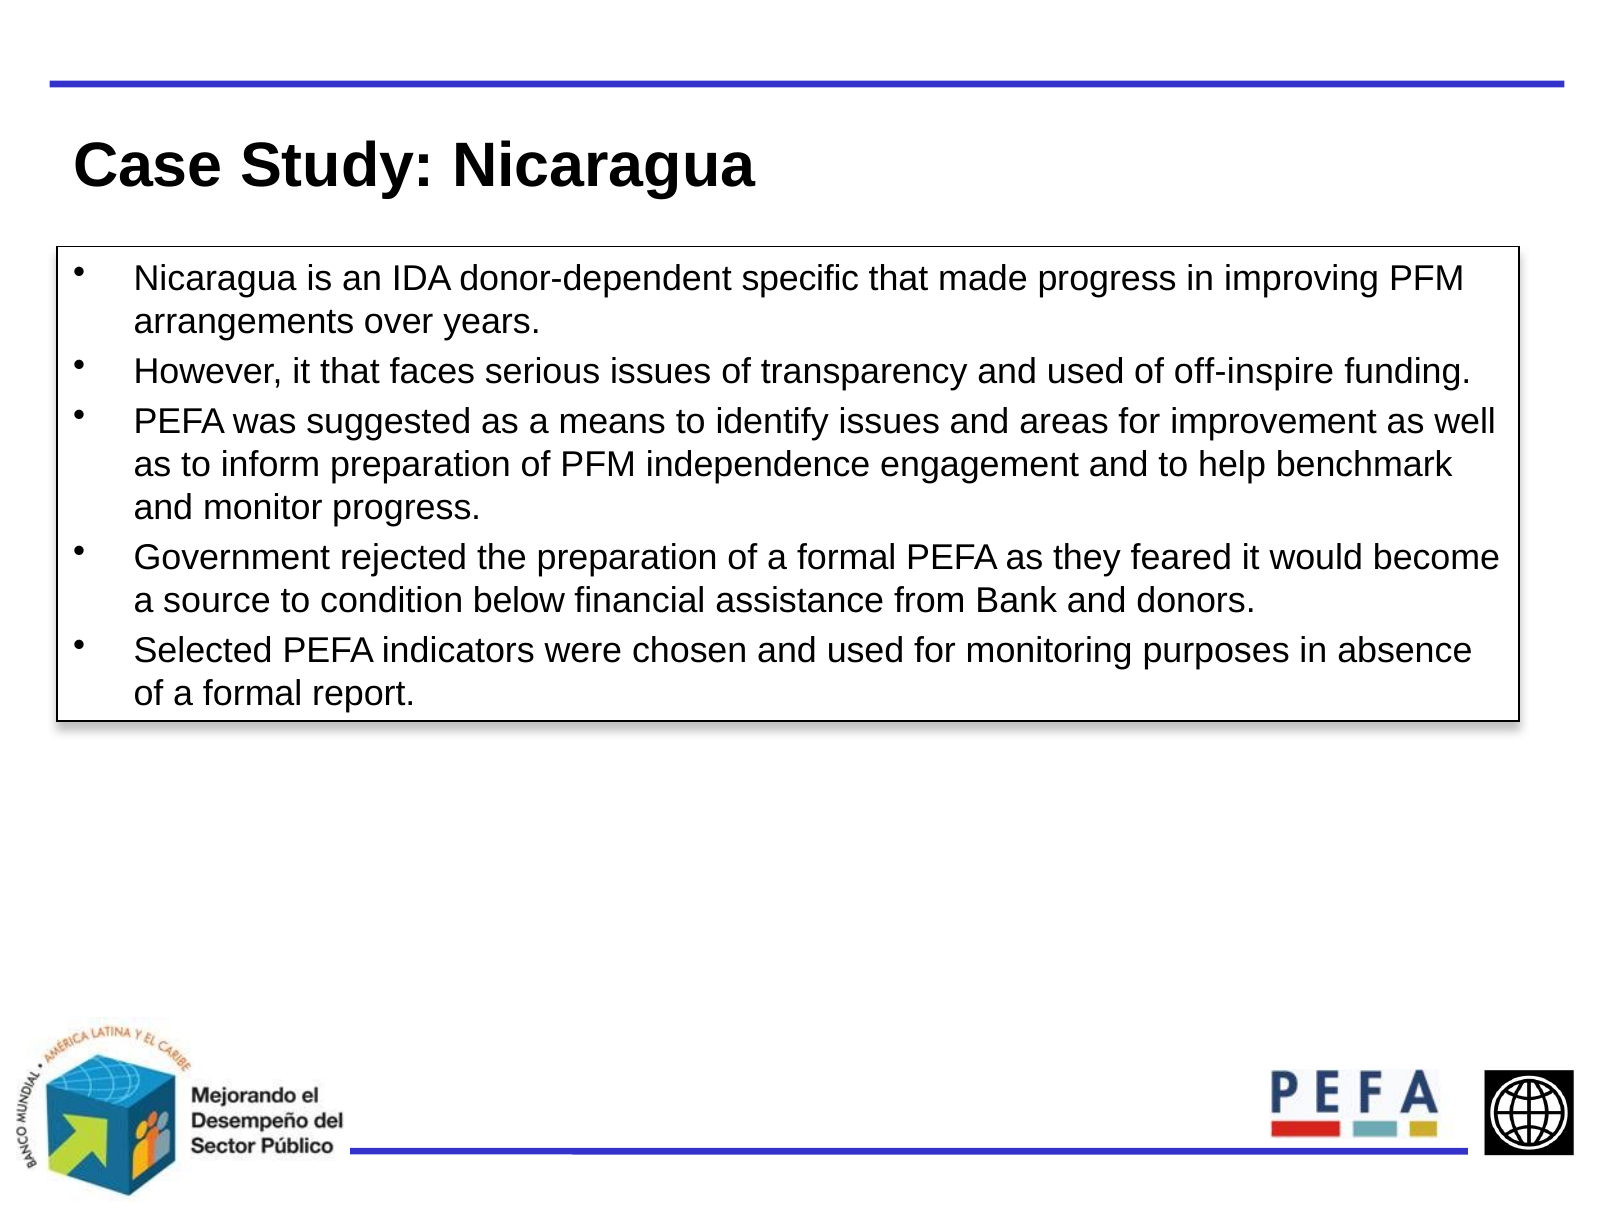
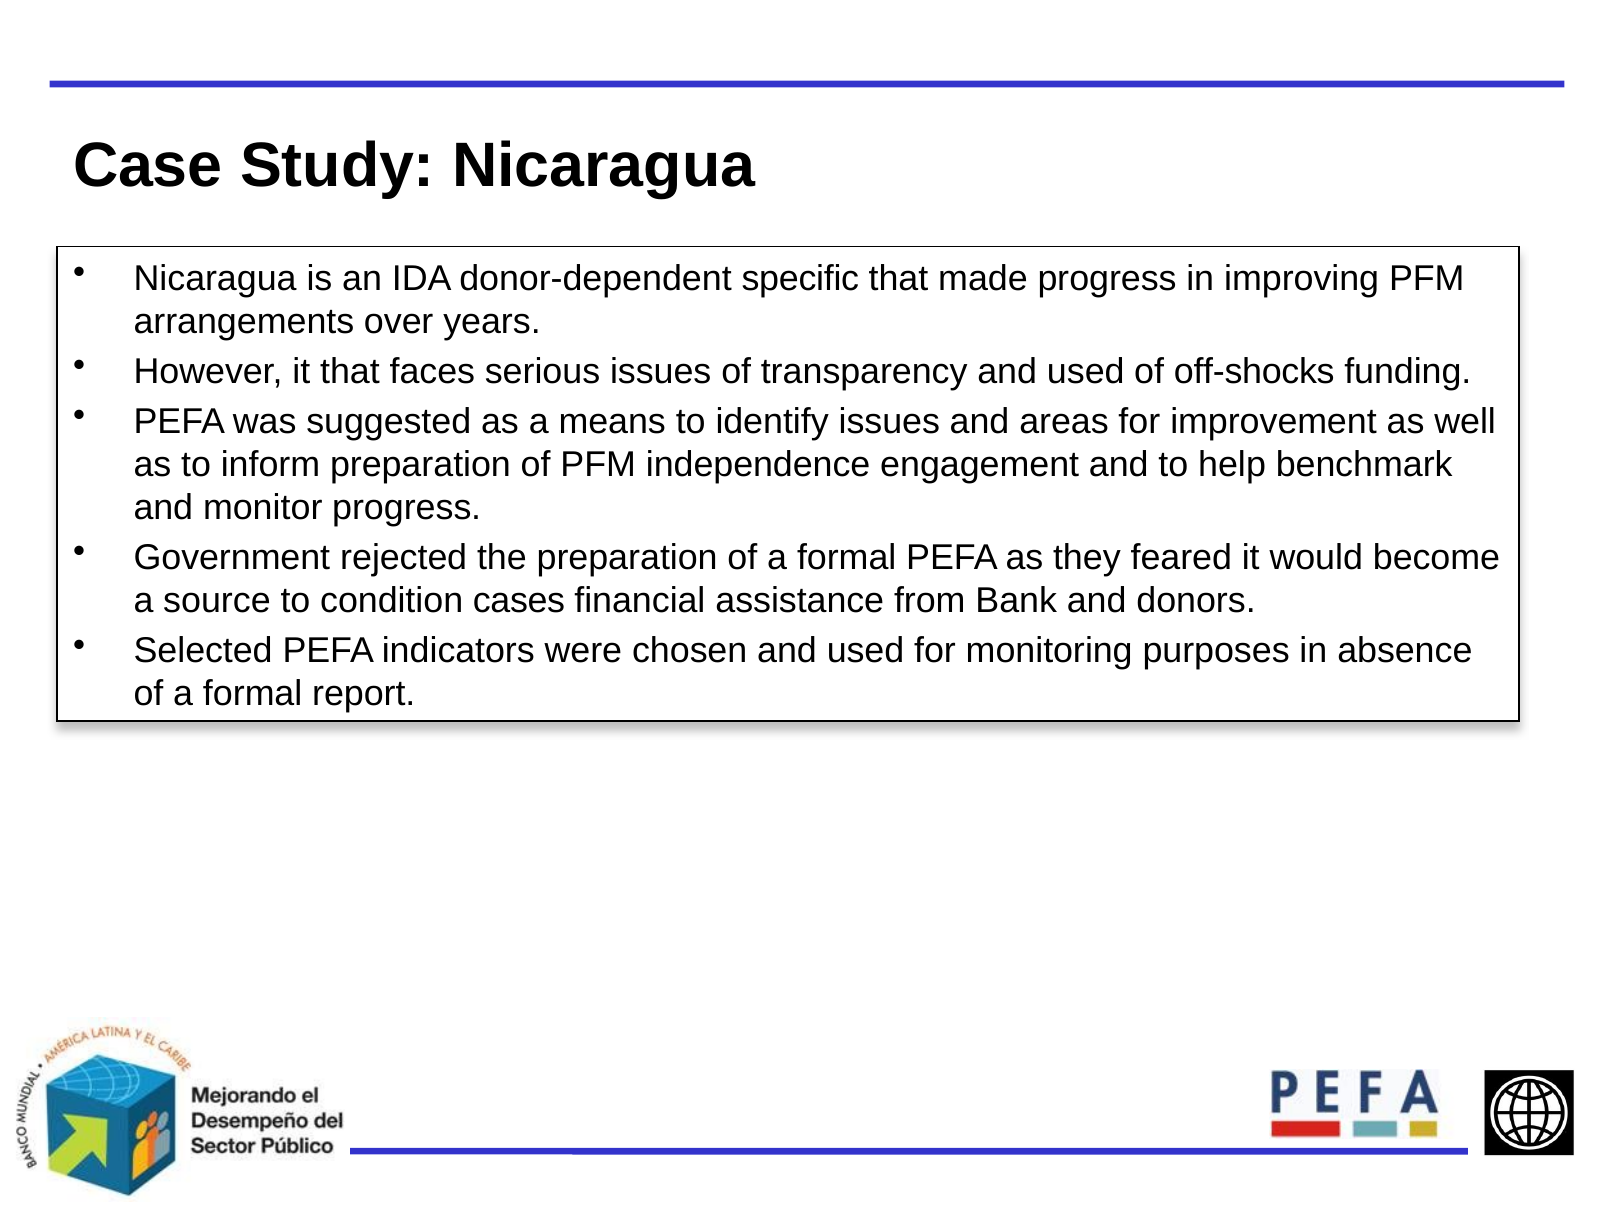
off-inspire: off-inspire -> off-shocks
below: below -> cases
